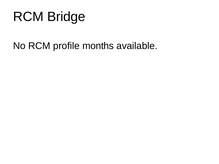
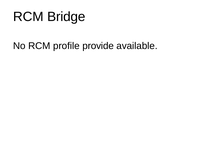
months: months -> provide
